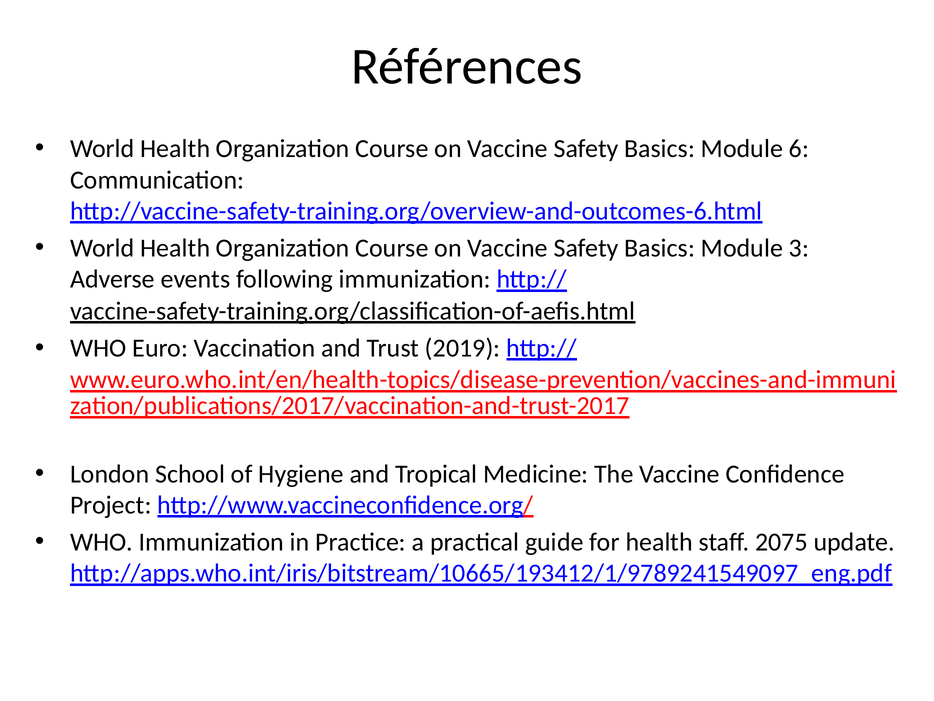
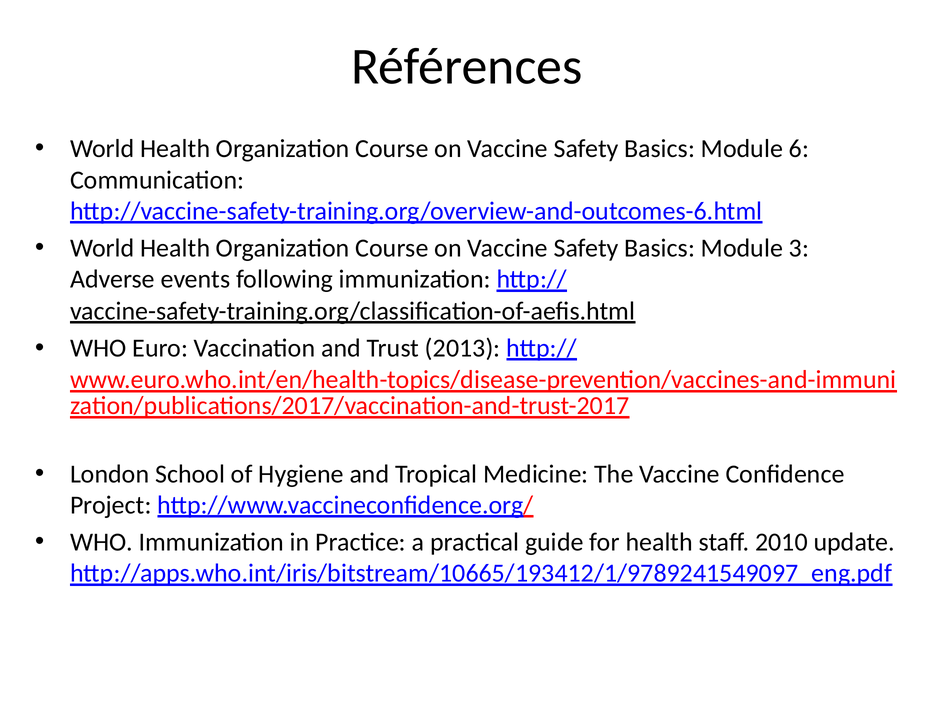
2019: 2019 -> 2013
2075: 2075 -> 2010
